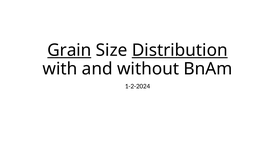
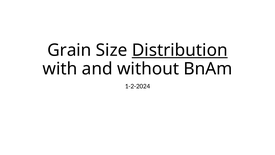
Grain underline: present -> none
